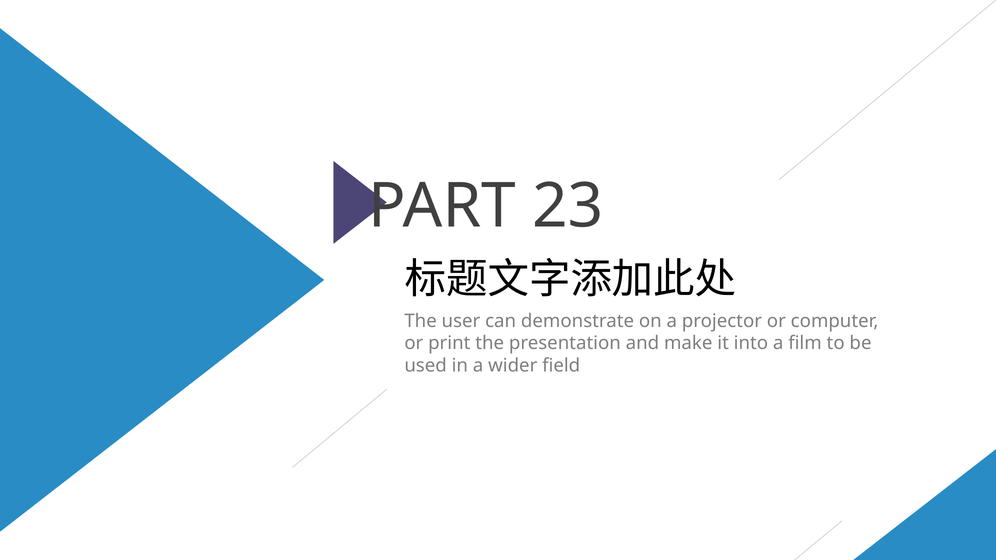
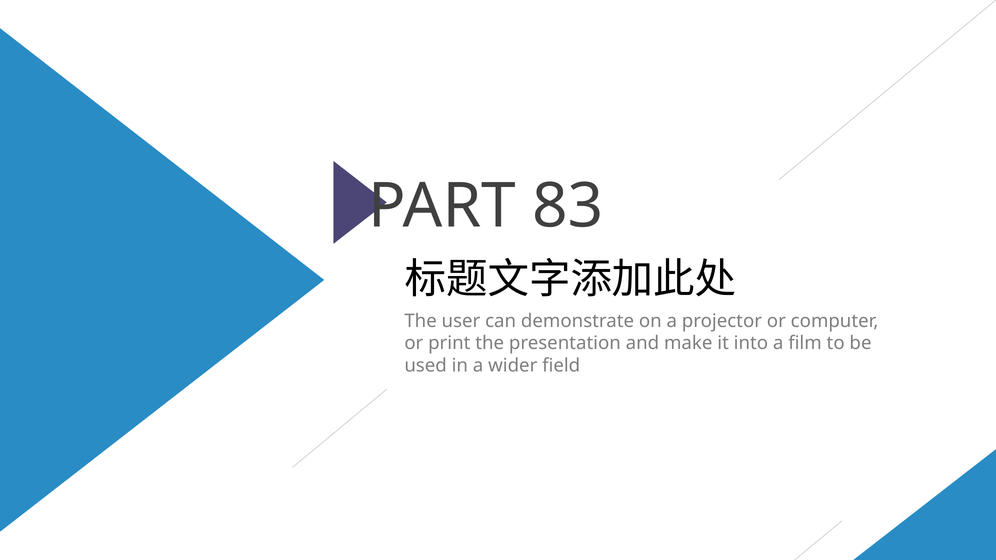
23: 23 -> 83
